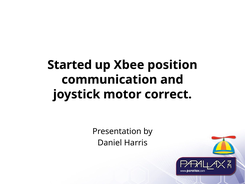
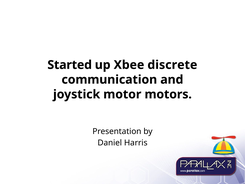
position: position -> discrete
correct: correct -> motors
